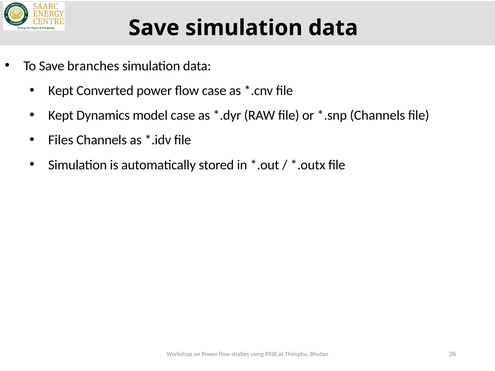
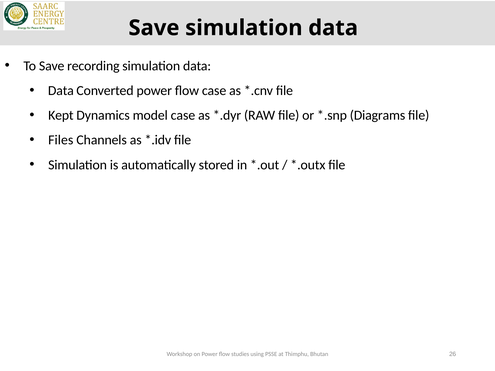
branches: branches -> recording
Kept at (61, 91): Kept -> Data
Channels at (377, 115): Channels -> Diagrams
